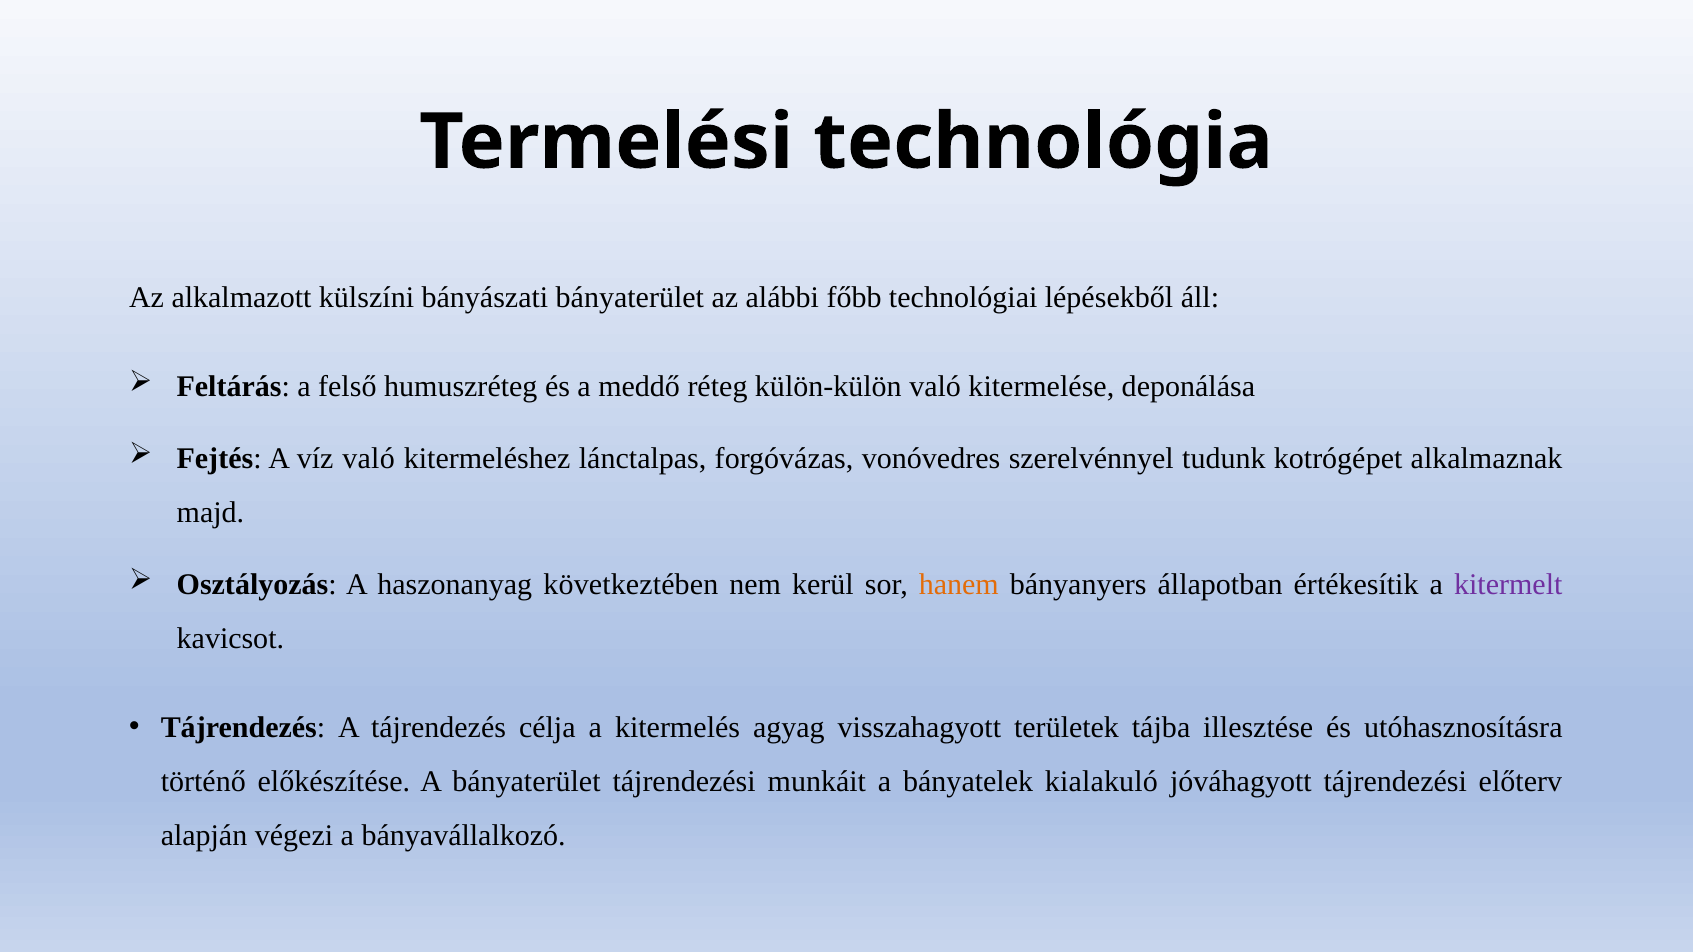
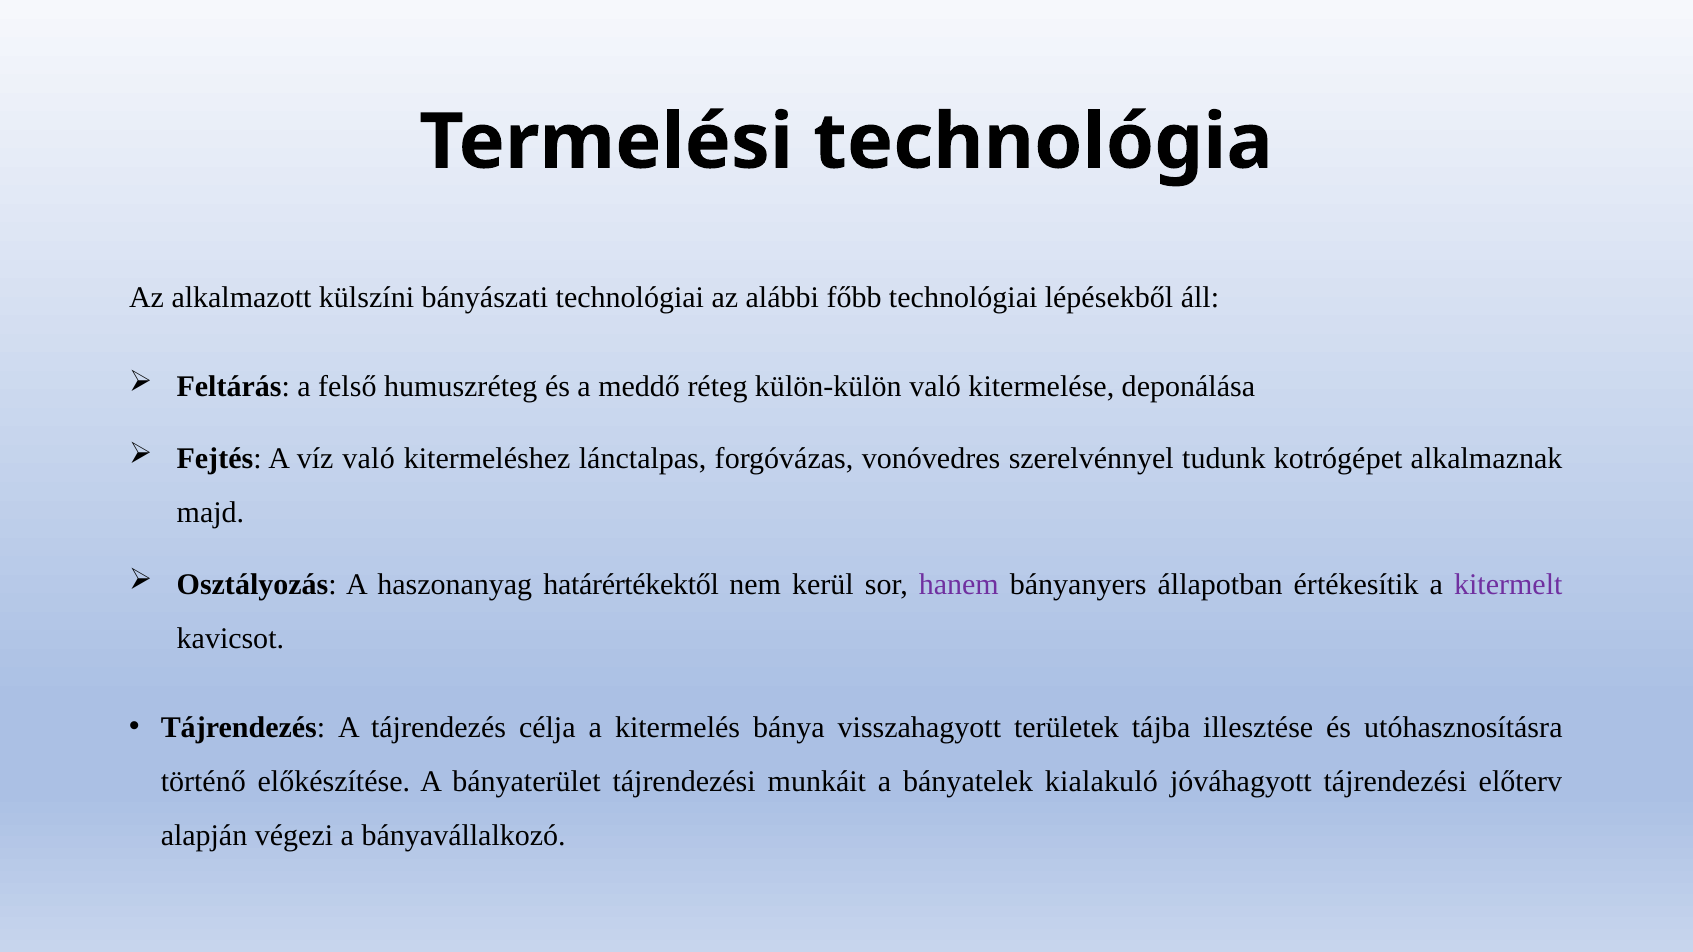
bányászati bányaterület: bányaterület -> technológiai
következtében: következtében -> határértékektől
hanem colour: orange -> purple
agyag: agyag -> bánya
